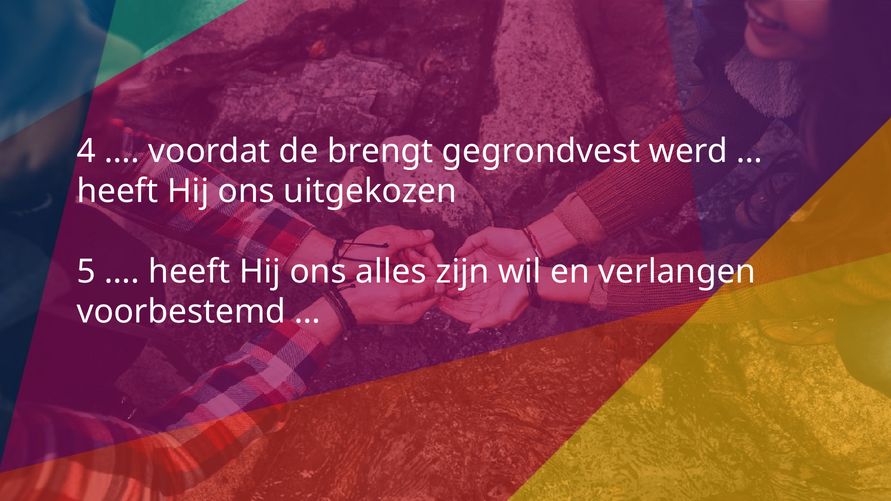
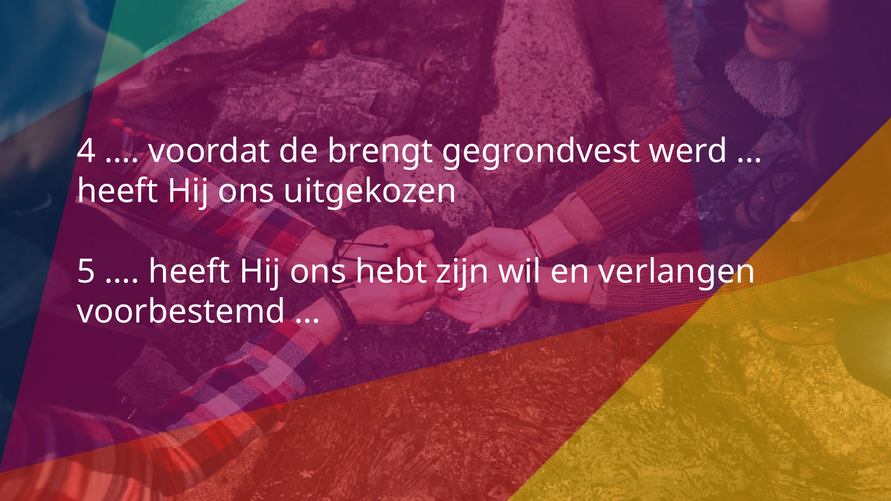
alles: alles -> hebt
